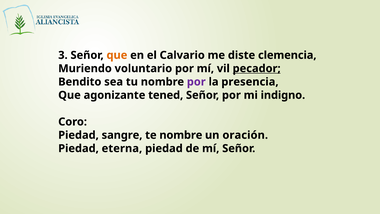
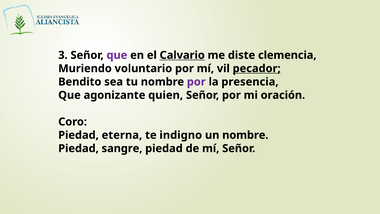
que at (117, 55) colour: orange -> purple
Calvario underline: none -> present
tened: tened -> quien
indigno: indigno -> oración
sangre: sangre -> eterna
te nombre: nombre -> indigno
un oración: oración -> nombre
eterna: eterna -> sangre
